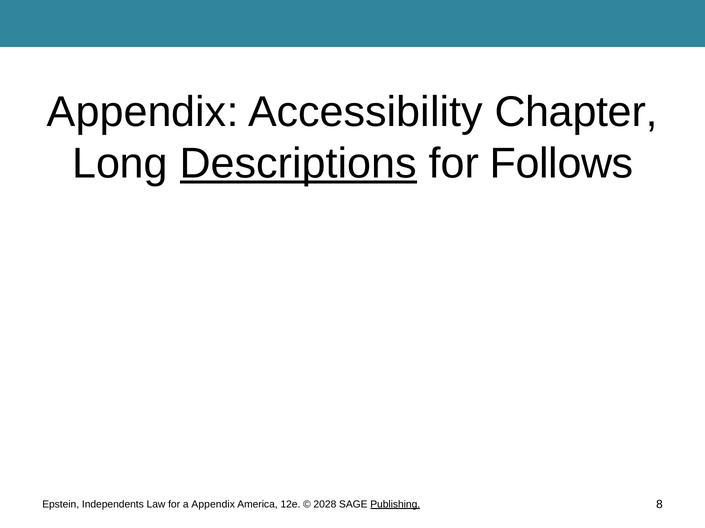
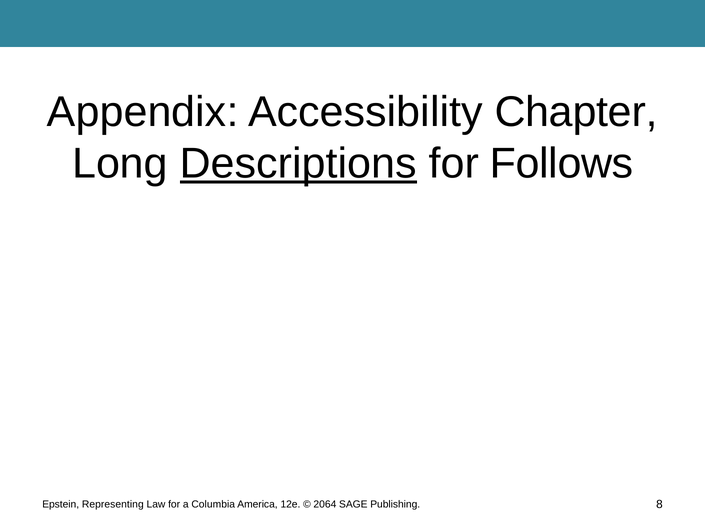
Independents: Independents -> Representing
a Appendix: Appendix -> Columbia
2028: 2028 -> 2064
Publishing underline: present -> none
